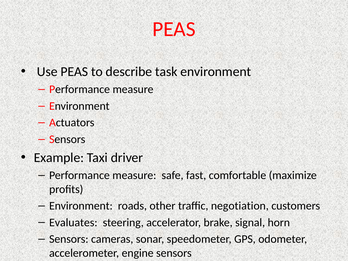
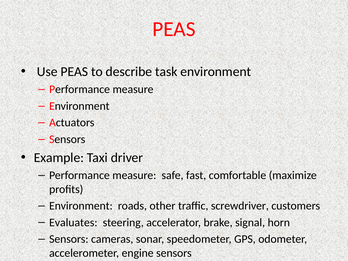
negotiation: negotiation -> screwdriver
